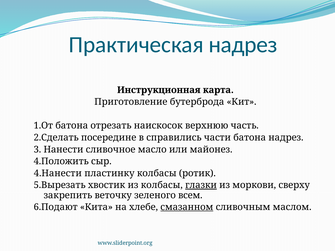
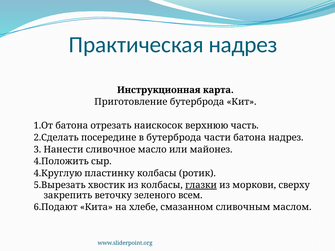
в справились: справились -> бутерброда
4.Нанести: 4.Нанести -> 4.Круглую
смазанном underline: present -> none
